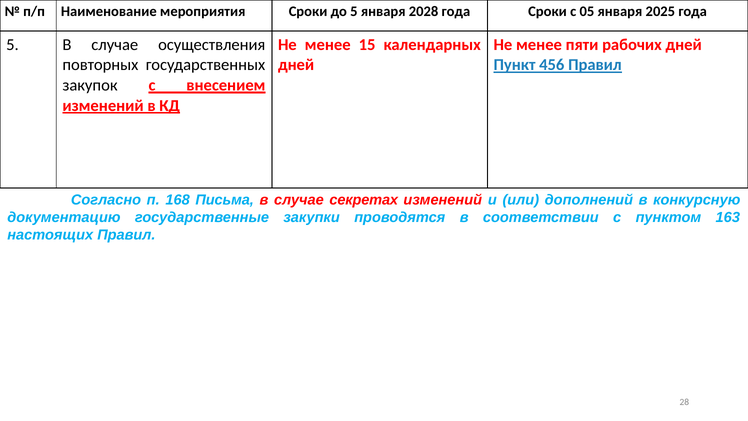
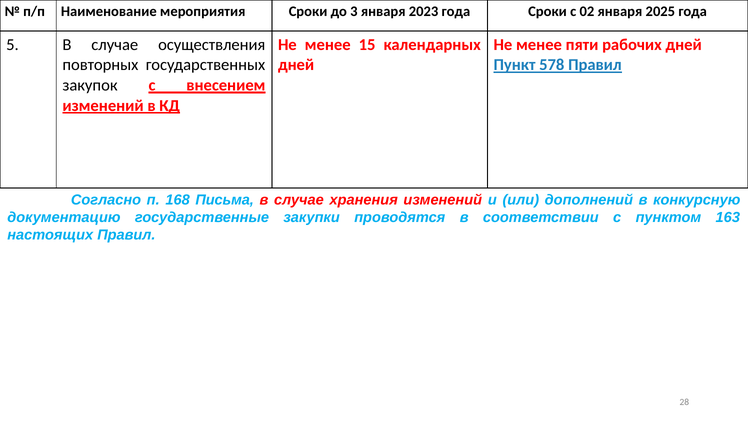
до 5: 5 -> 3
2028: 2028 -> 2023
05: 05 -> 02
456: 456 -> 578
секретах: секретах -> хранения
